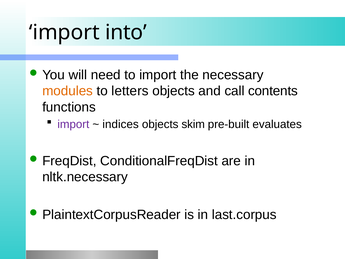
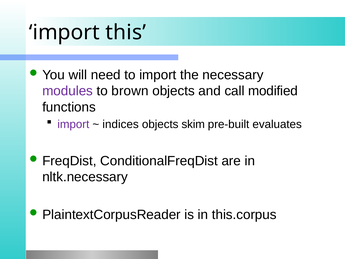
into: into -> this
modules colour: orange -> purple
letters: letters -> brown
contents: contents -> modified
last.corpus: last.corpus -> this.corpus
